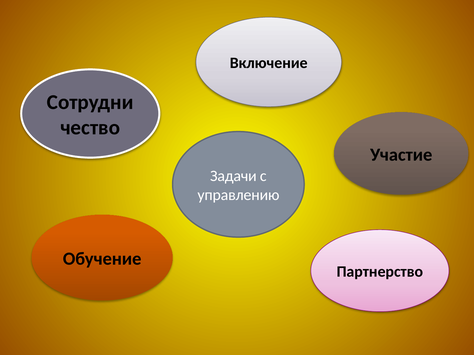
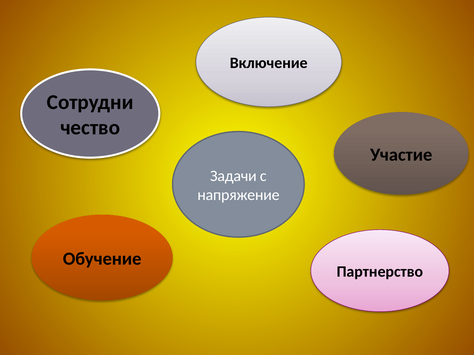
управлению: управлению -> напряжение
